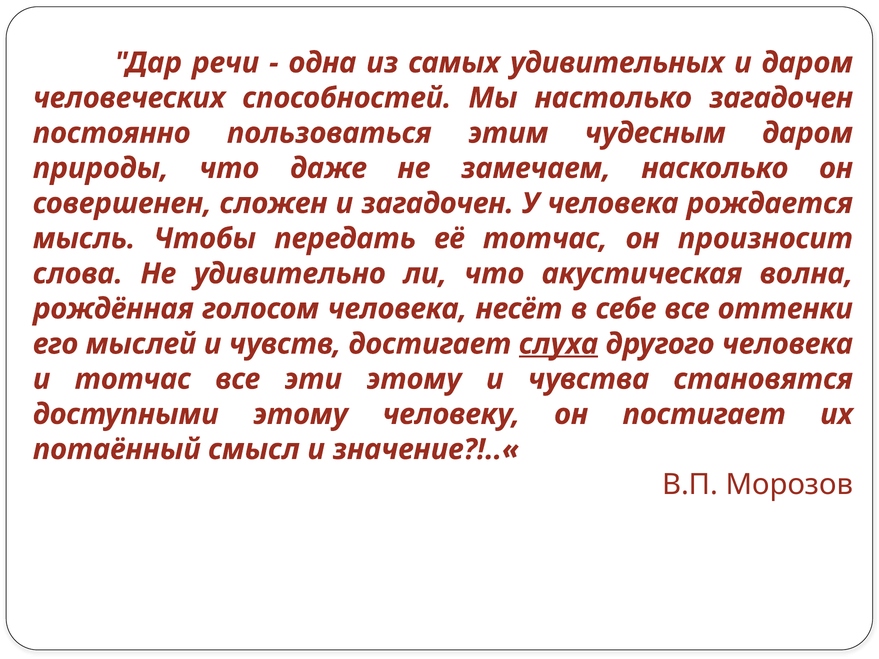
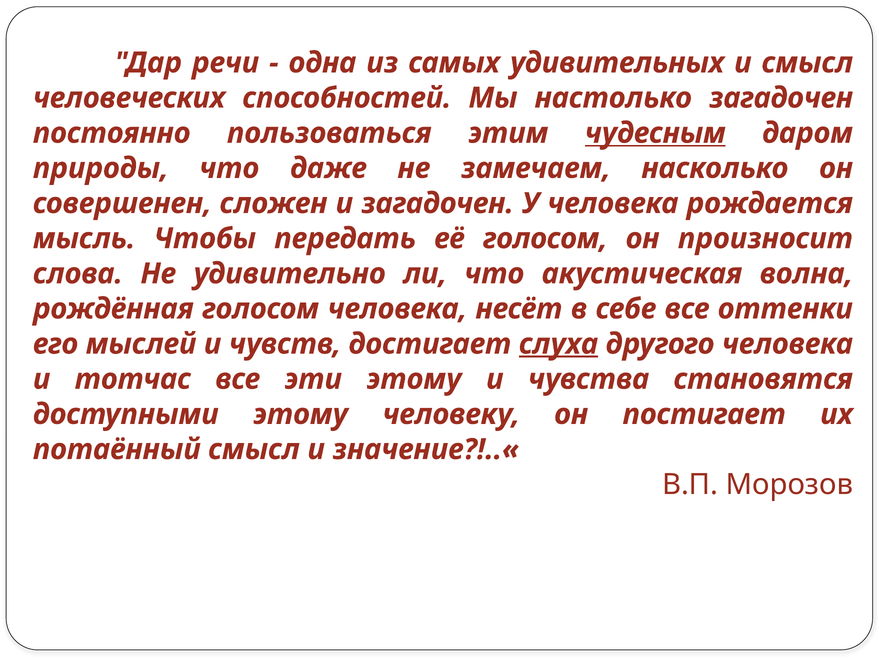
и даром: даром -> смысл
чудесным underline: none -> present
её тотчас: тотчас -> голосом
